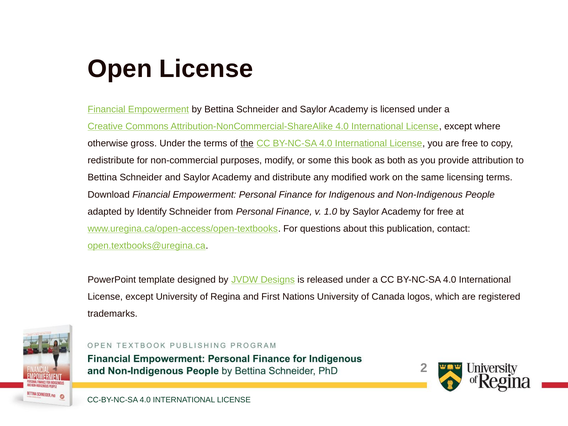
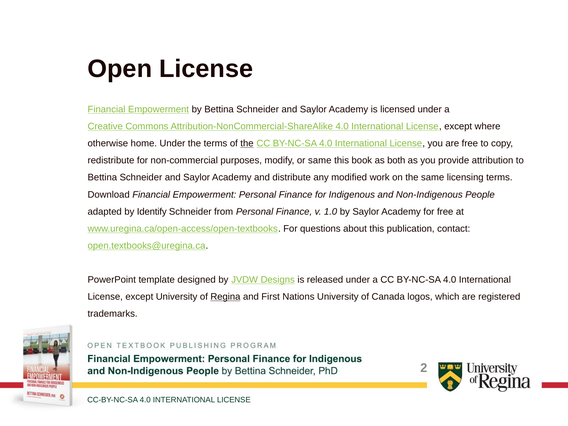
gross: gross -> home
or some: some -> same
Regina underline: none -> present
